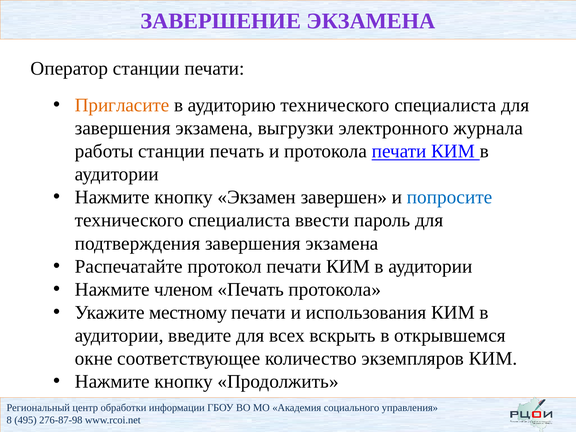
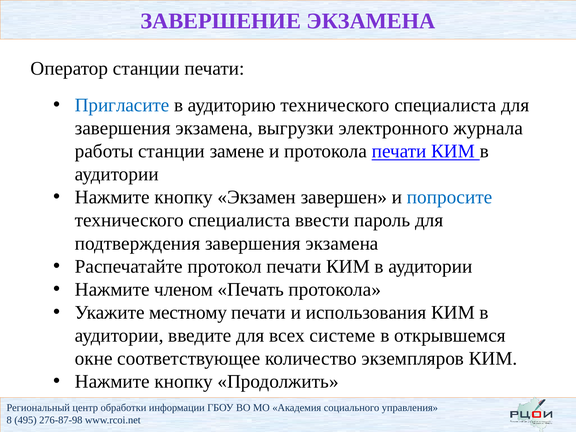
Пригласите colour: orange -> blue
станции печать: печать -> замене
вскрыть: вскрыть -> системе
